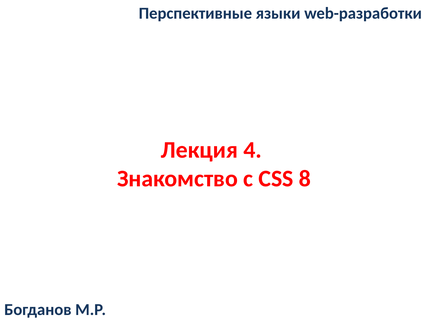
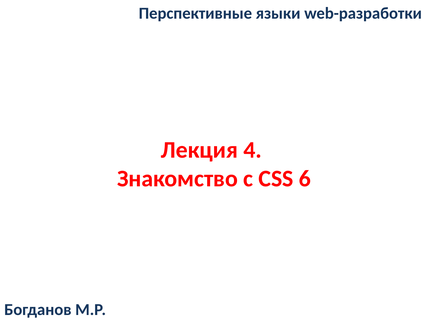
8: 8 -> 6
